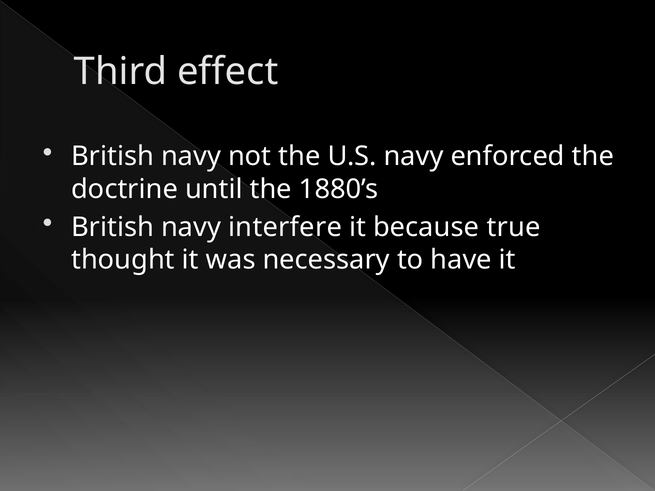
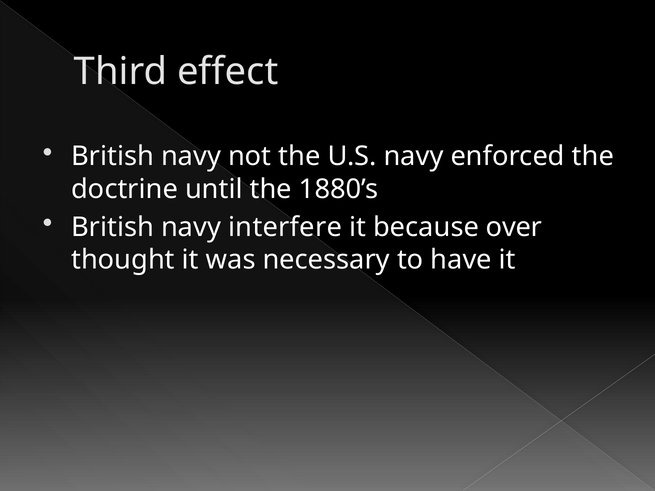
true: true -> over
